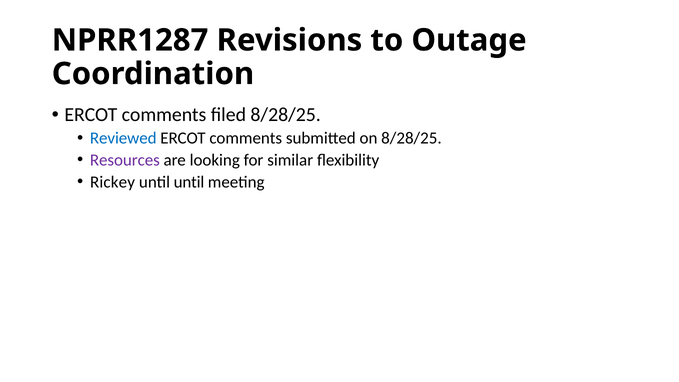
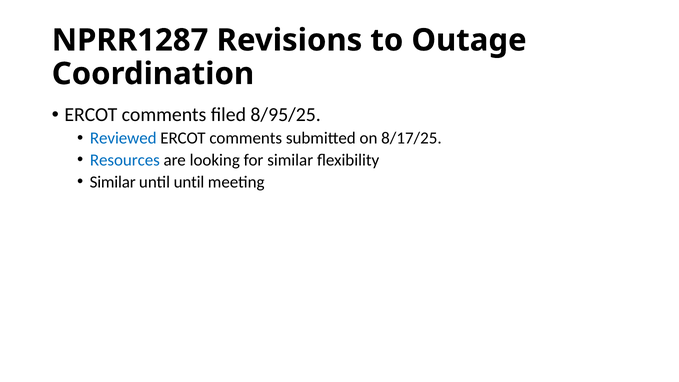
filed 8/28/25: 8/28/25 -> 8/95/25
on 8/28/25: 8/28/25 -> 8/17/25
Resources colour: purple -> blue
Rickey at (112, 182): Rickey -> Similar
